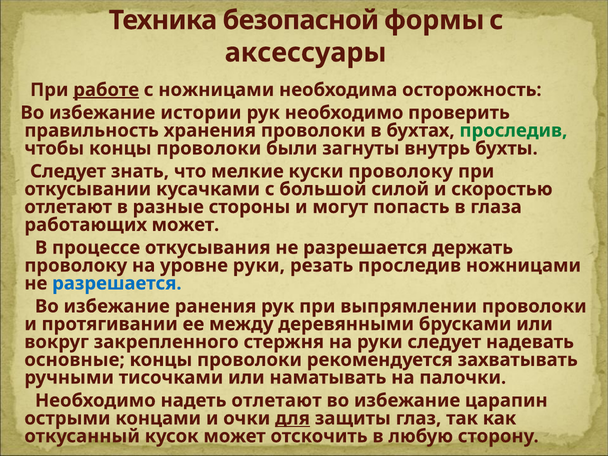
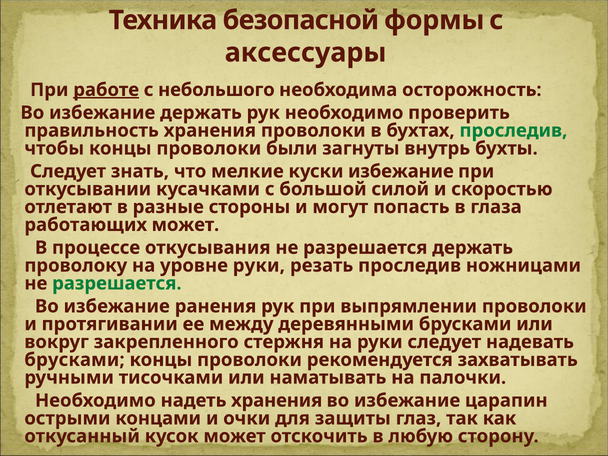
с ножницами: ножницами -> небольшого
избежание истории: истории -> держать
куски проволоку: проволоку -> избежание
разрешается at (117, 283) colour: blue -> green
основные at (75, 360): основные -> брусками
надеть отлетают: отлетают -> хранения
для underline: present -> none
